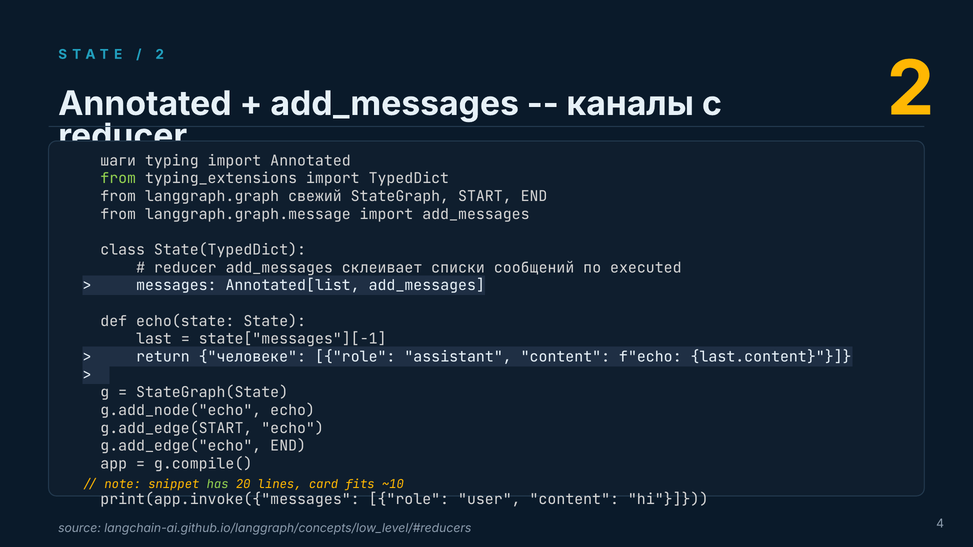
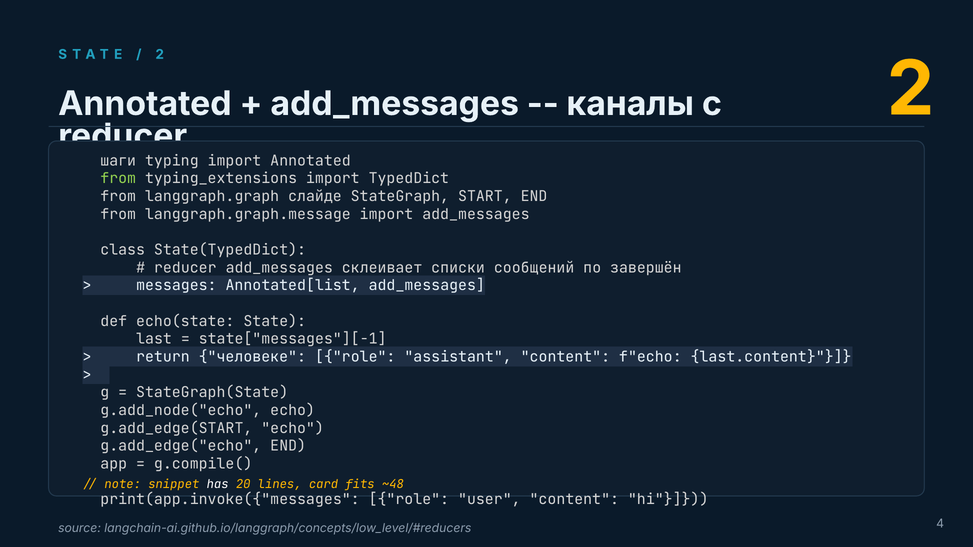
свежий: свежий -> слайде
executed: executed -> завершён
has colour: light green -> white
~10: ~10 -> ~48
